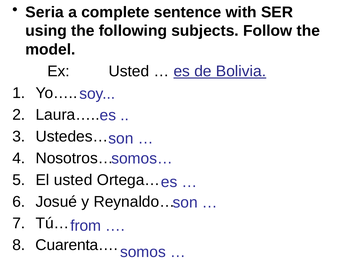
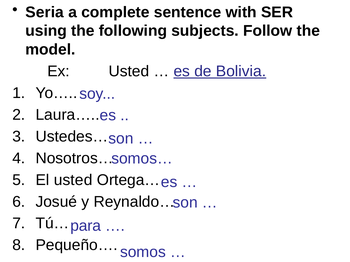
from: from -> para
Cuarenta…: Cuarenta… -> Pequeño…
